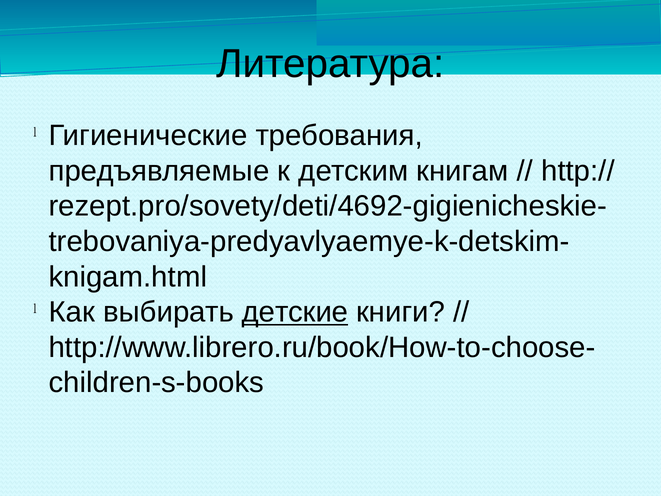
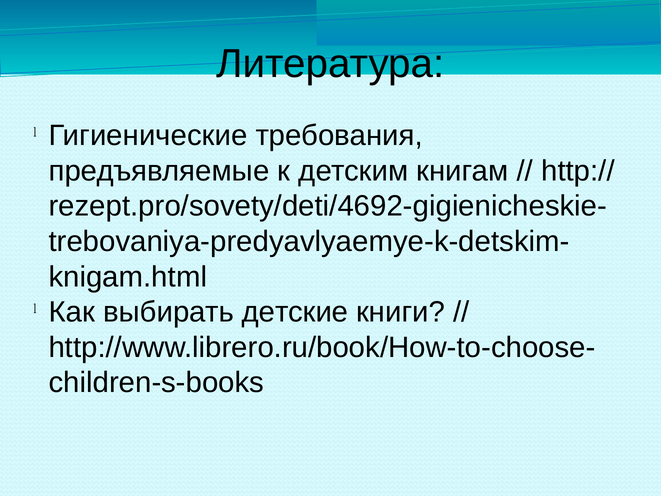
детские underline: present -> none
